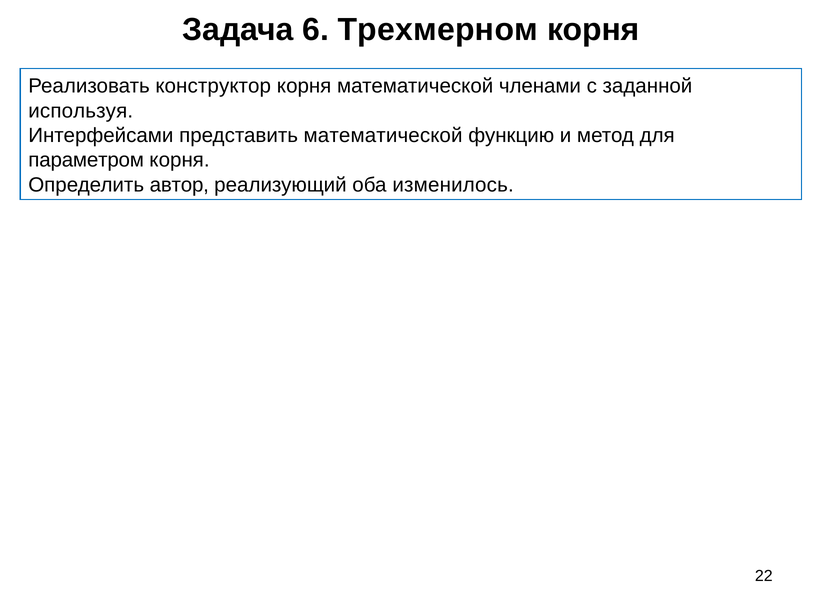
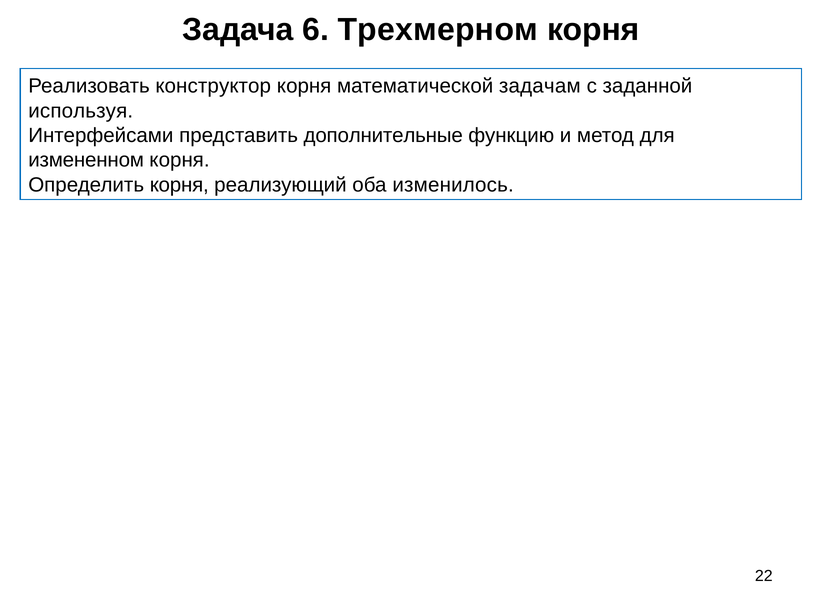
членами: членами -> задачам
представить математической: математической -> дополнительные
параметром: параметром -> измененном
Определить автор: автор -> корня
